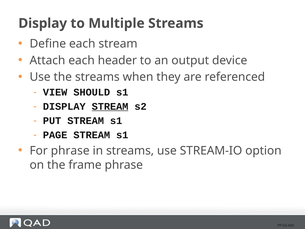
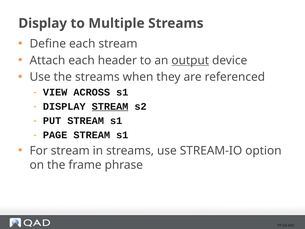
output underline: none -> present
SHOULD: SHOULD -> ACROSS
For phrase: phrase -> stream
